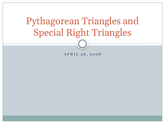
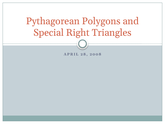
Pythagorean Triangles: Triangles -> Polygons
